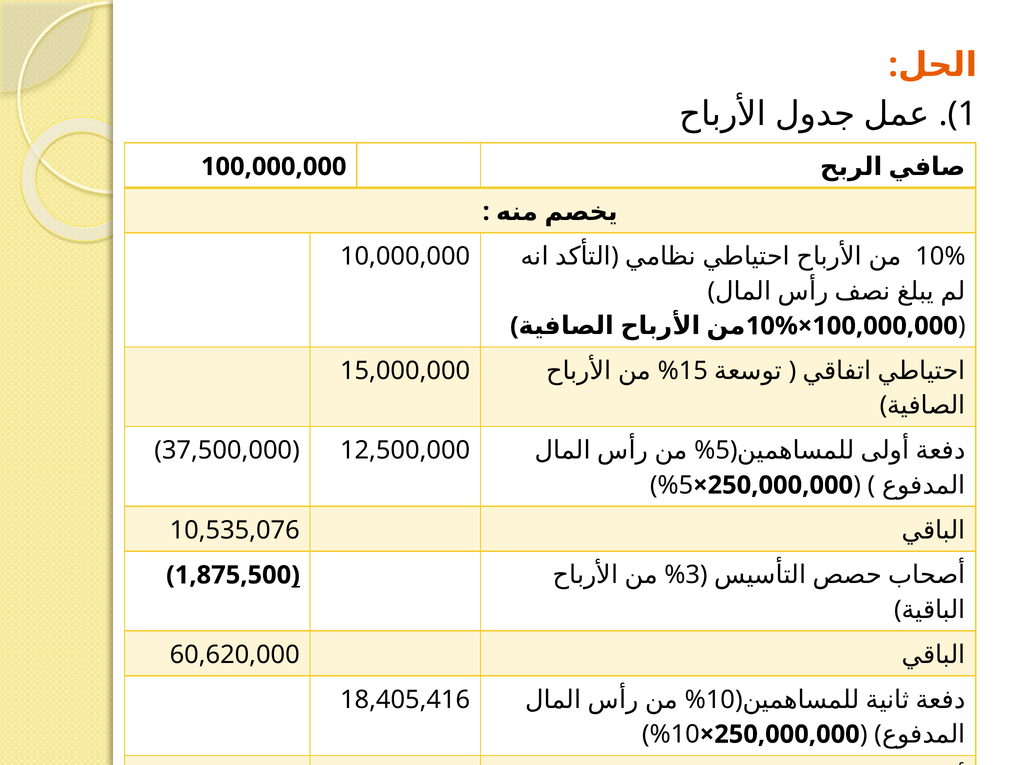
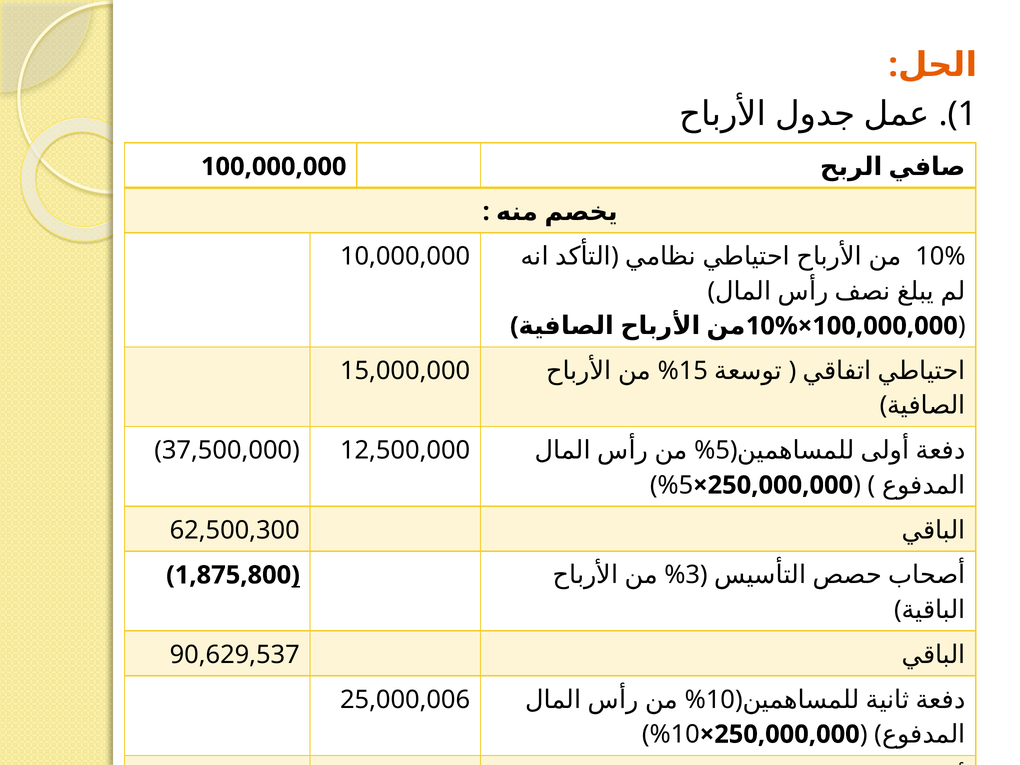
10,535,076: 10,535,076 -> 62,500,300
1,875,500: 1,875,500 -> 1,875,800
60,620,000: 60,620,000 -> 90,629,537
18,405,416: 18,405,416 -> 25,000,006
